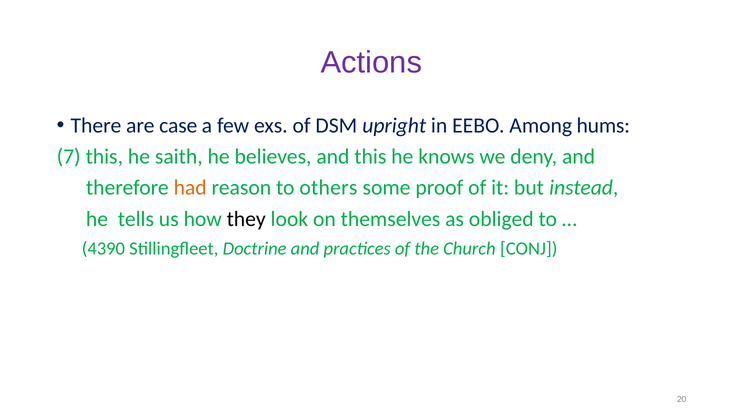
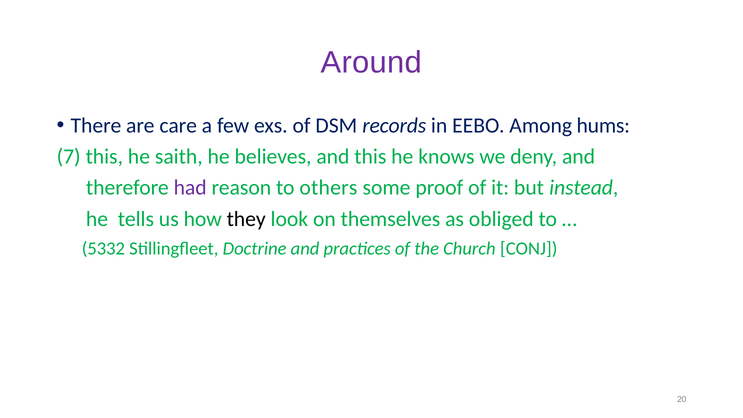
Actions: Actions -> Around
case: case -> care
upright: upright -> records
had colour: orange -> purple
4390: 4390 -> 5332
